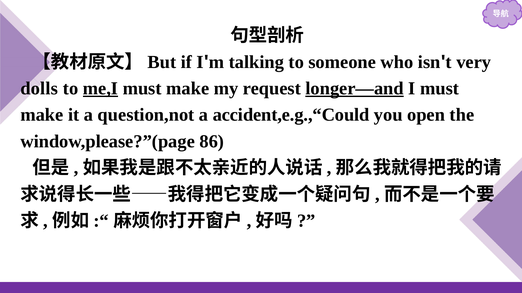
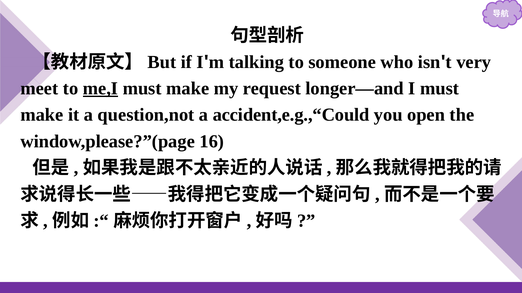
dolls: dolls -> meet
longer—and underline: present -> none
86: 86 -> 16
